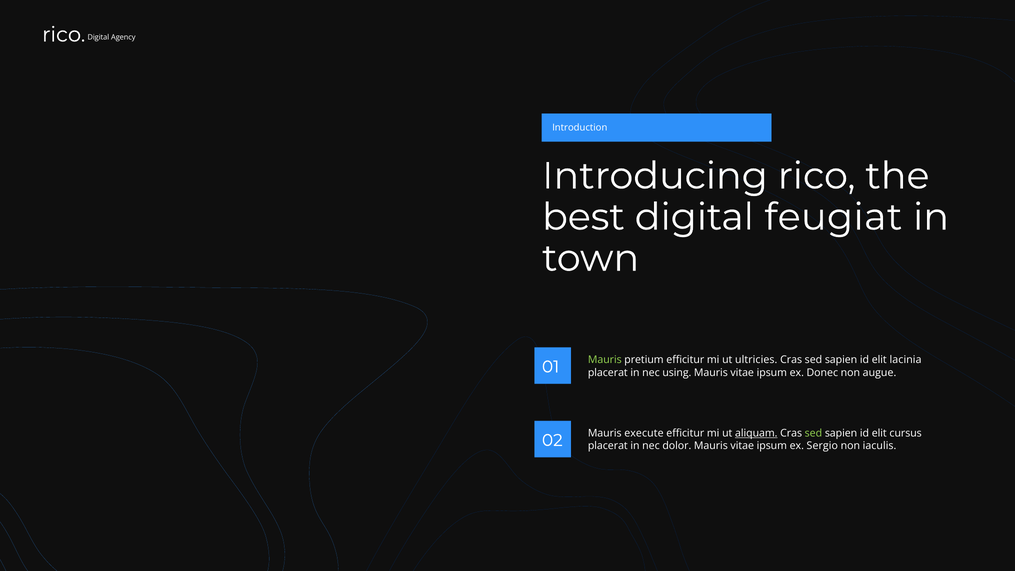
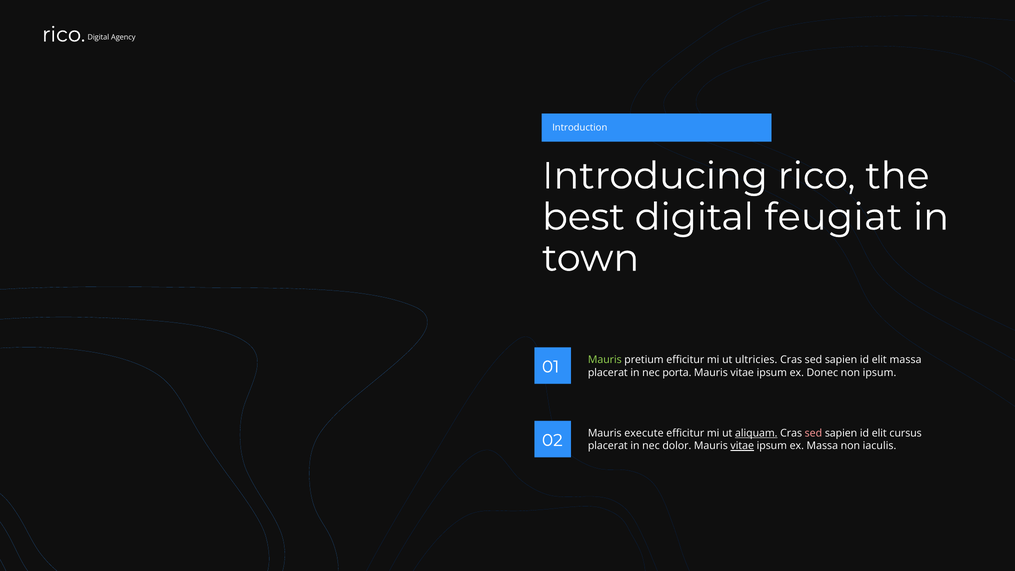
elit lacinia: lacinia -> massa
using: using -> porta
non augue: augue -> ipsum
sed at (813, 433) colour: light green -> pink
vitae at (742, 446) underline: none -> present
ex Sergio: Sergio -> Massa
